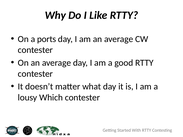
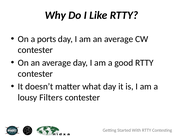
Which: Which -> Filters
